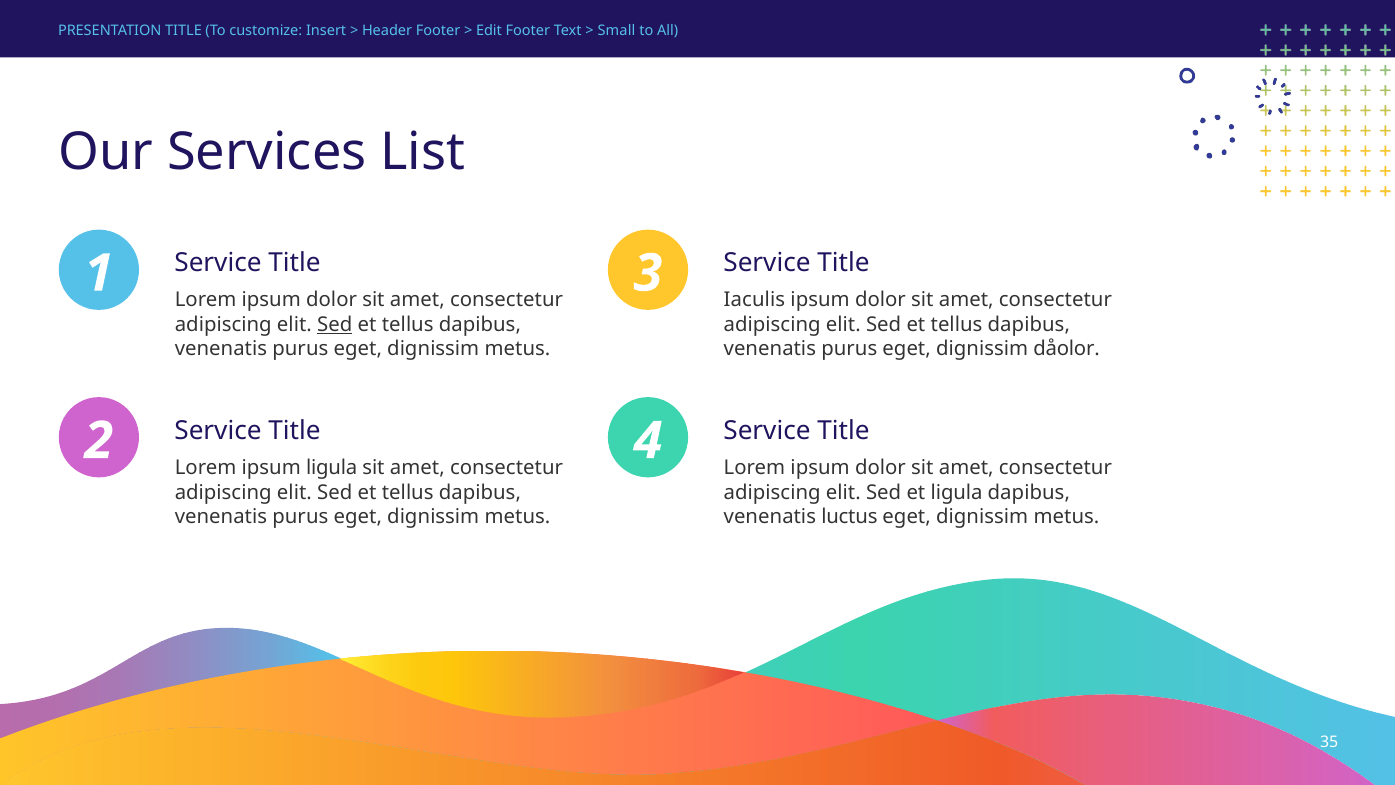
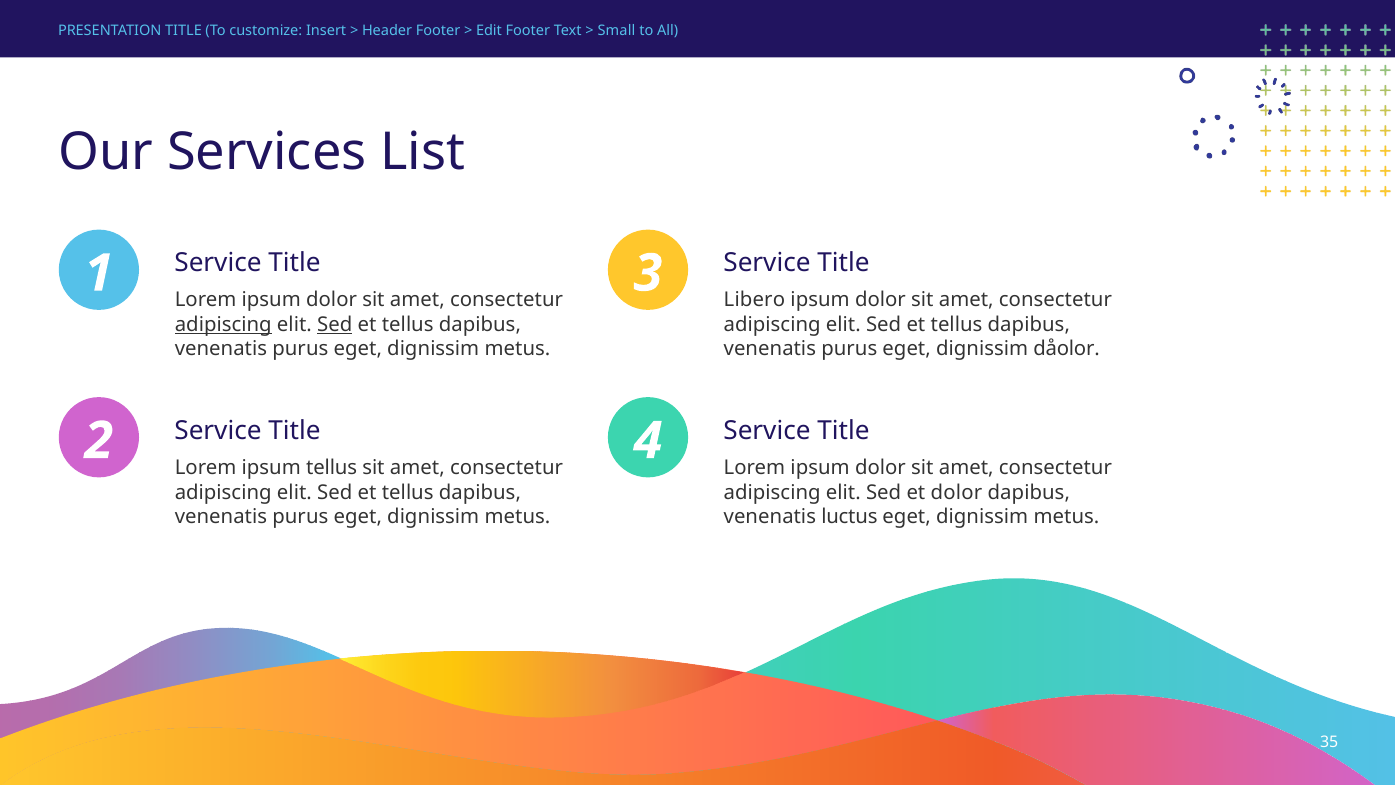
Iaculis: Iaculis -> Libero
adipiscing at (223, 324) underline: none -> present
ipsum ligula: ligula -> tellus
et ligula: ligula -> dolor
